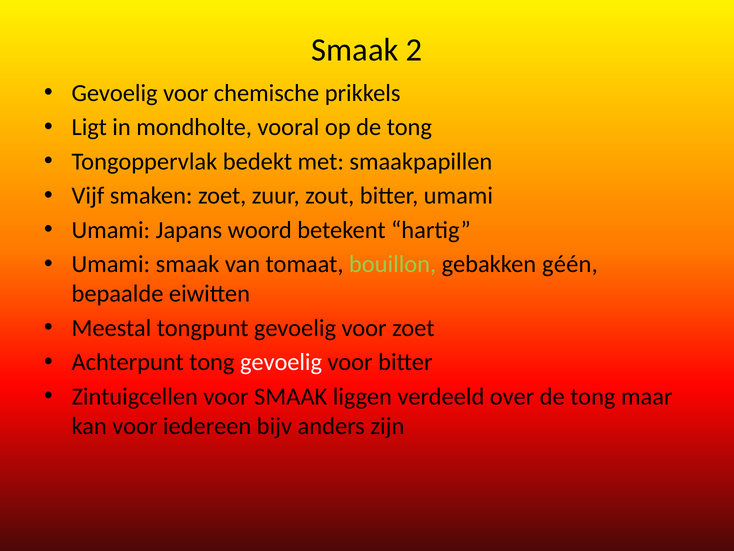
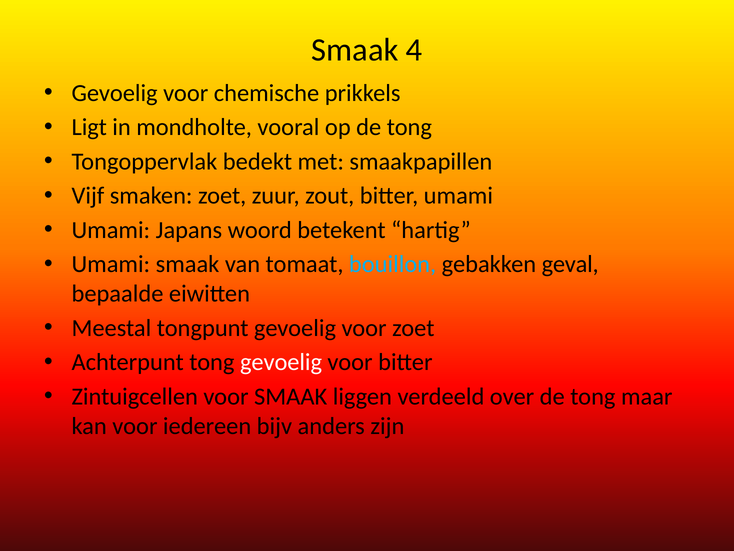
2: 2 -> 4
bouillon colour: light green -> light blue
géén: géén -> geval
